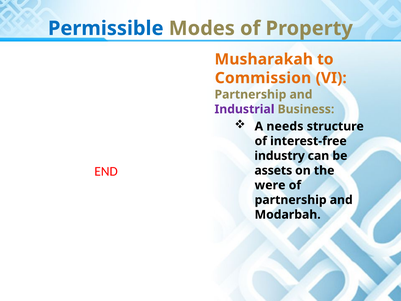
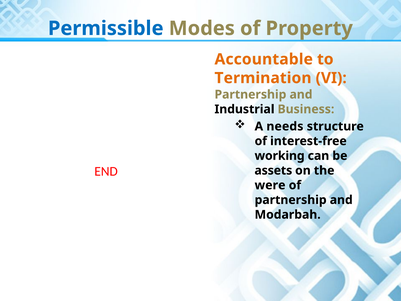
Musharakah: Musharakah -> Accountable
Commission: Commission -> Termination
Industrial colour: purple -> black
industry: industry -> working
